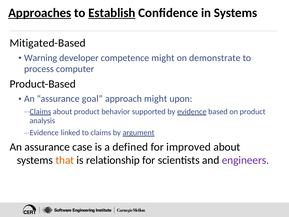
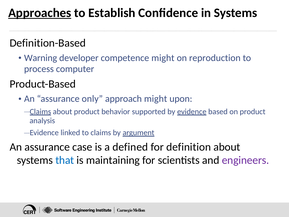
Establish underline: present -> none
Mitigated-Based: Mitigated-Based -> Definition-Based
demonstrate: demonstrate -> reproduction
goal: goal -> only
improved: improved -> definition
that colour: orange -> blue
relationship: relationship -> maintaining
